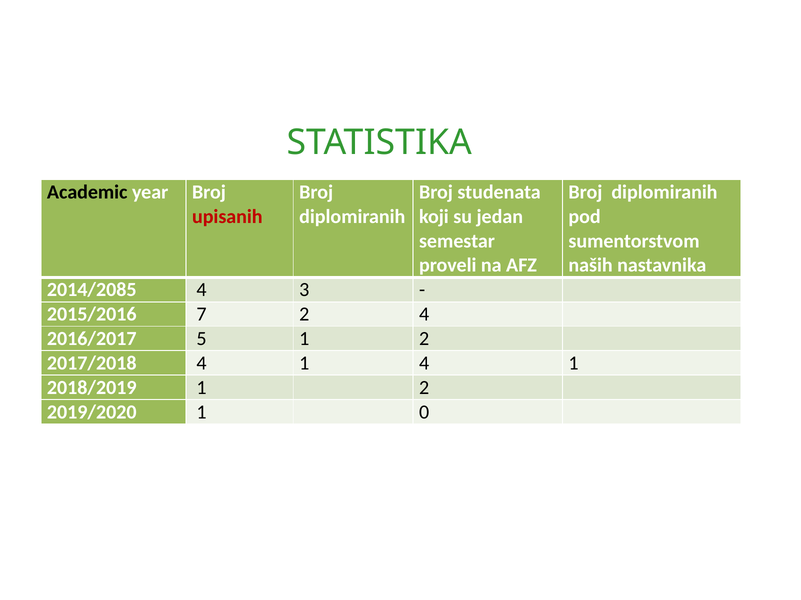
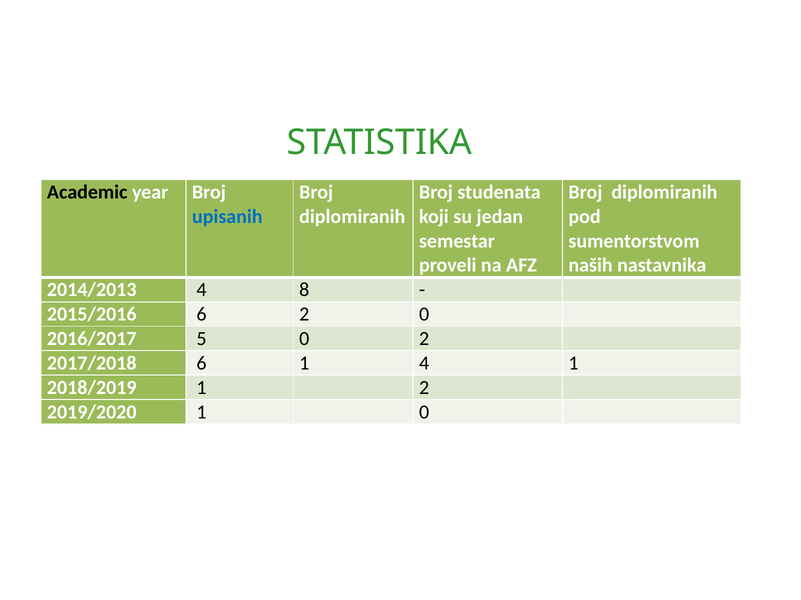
upisanih colour: red -> blue
2014/2085: 2014/2085 -> 2014/2013
3: 3 -> 8
2015/2016 7: 7 -> 6
2 4: 4 -> 0
5 1: 1 -> 0
2017/2018 4: 4 -> 6
